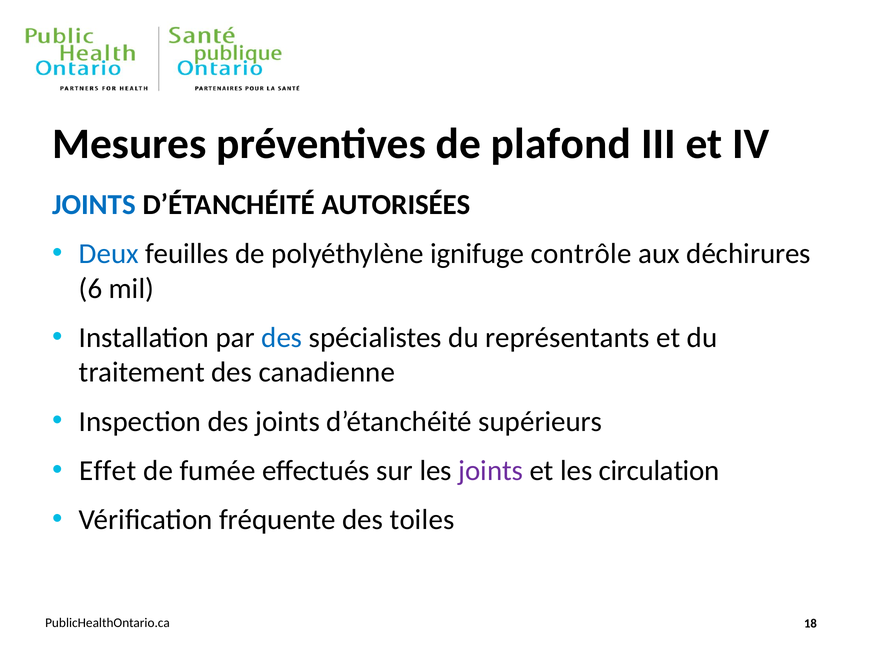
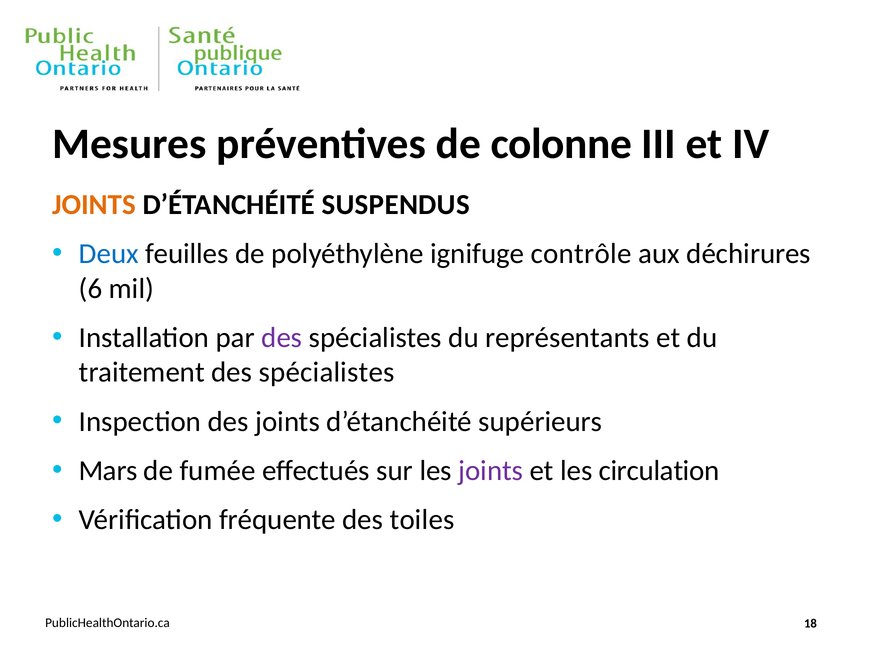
plafond: plafond -> colonne
JOINTS at (94, 205) colour: blue -> orange
AUTORISÉES: AUTORISÉES -> SUSPENDUS
des at (282, 338) colour: blue -> purple
traitement des canadienne: canadienne -> spécialistes
Effet: Effet -> Mars
